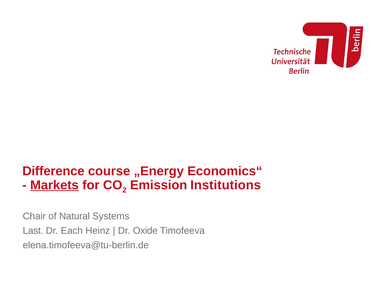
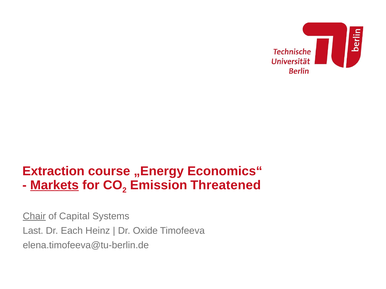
Difference: Difference -> Extraction
Institutions: Institutions -> Threatened
Chair underline: none -> present
Natural: Natural -> Capital
